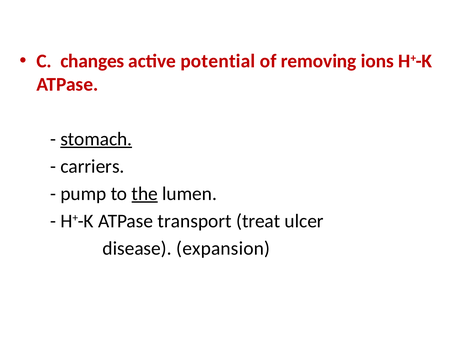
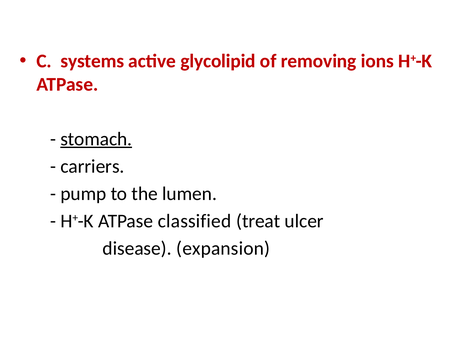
changes: changes -> systems
potential: potential -> glycolipid
the underline: present -> none
transport: transport -> classified
